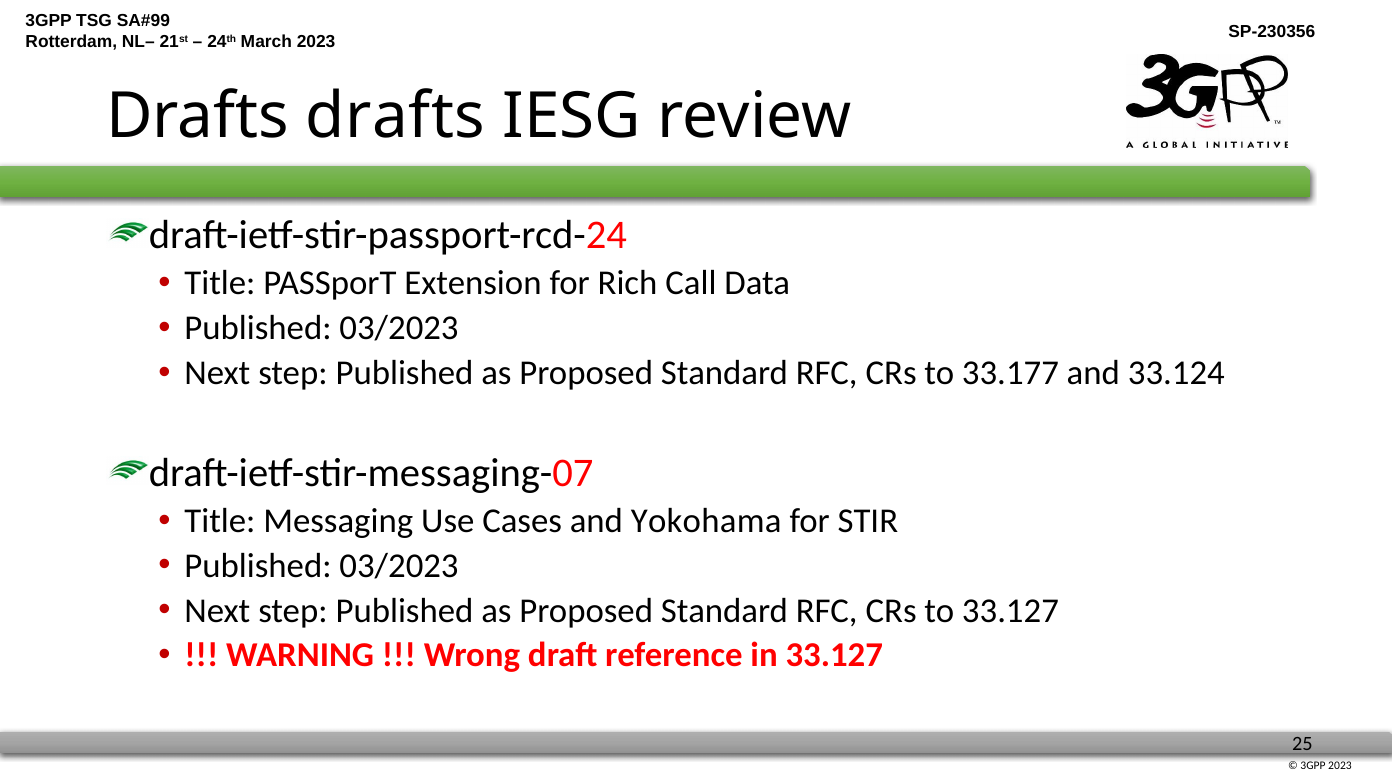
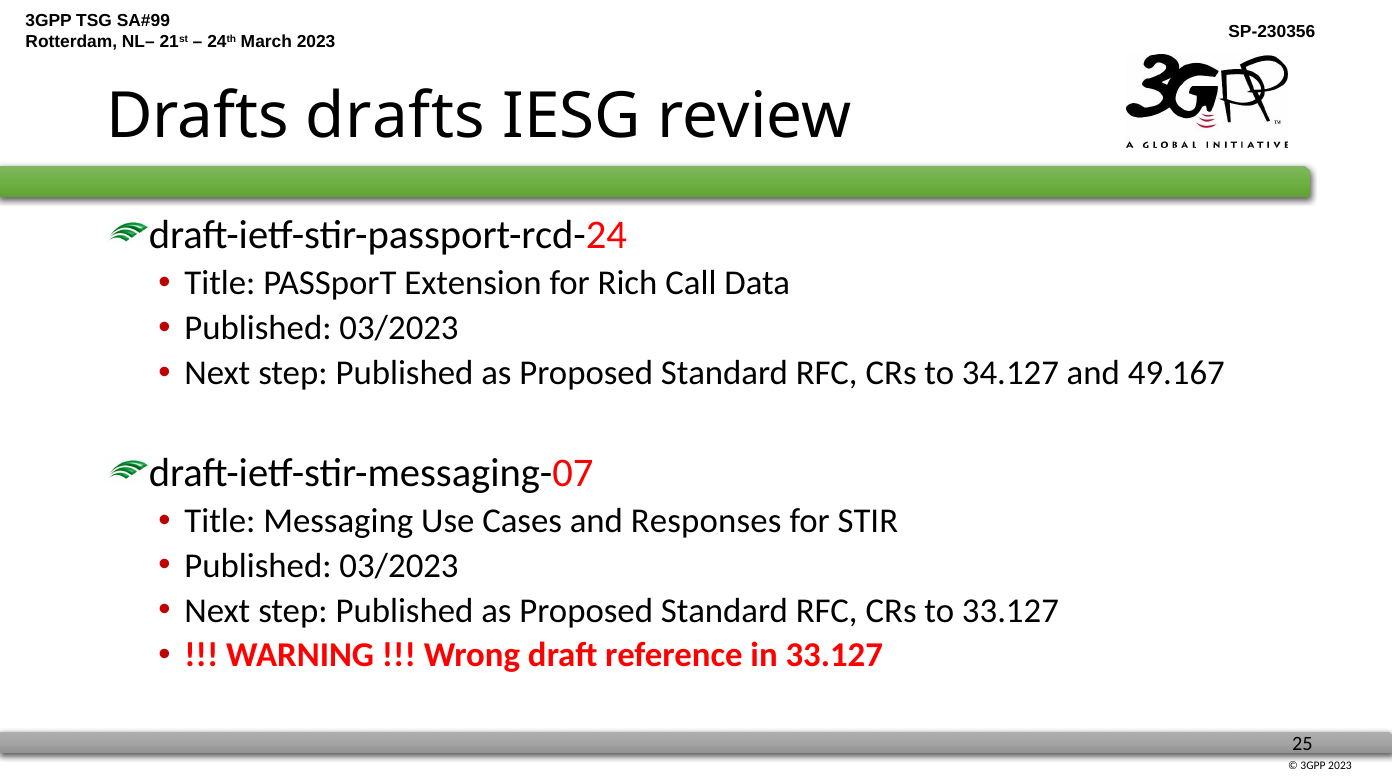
33.177: 33.177 -> 34.127
33.124: 33.124 -> 49.167
Yokohama: Yokohama -> Responses
